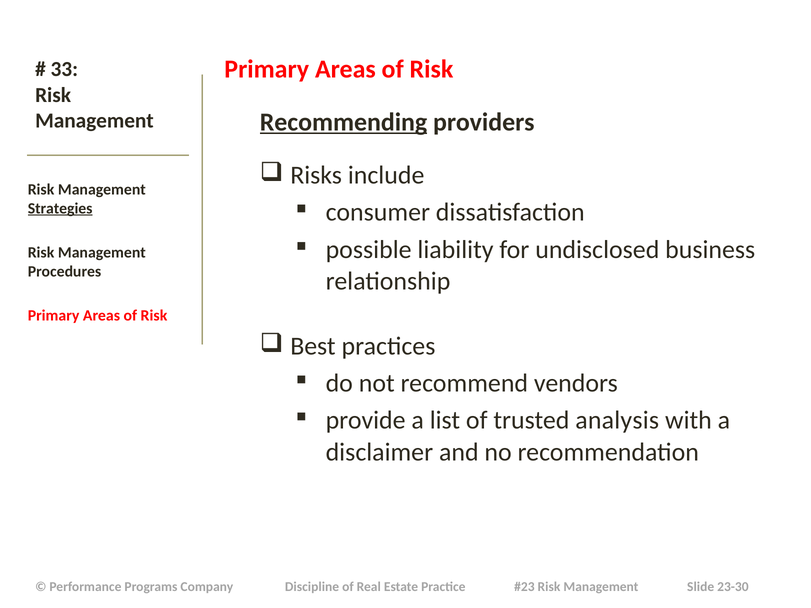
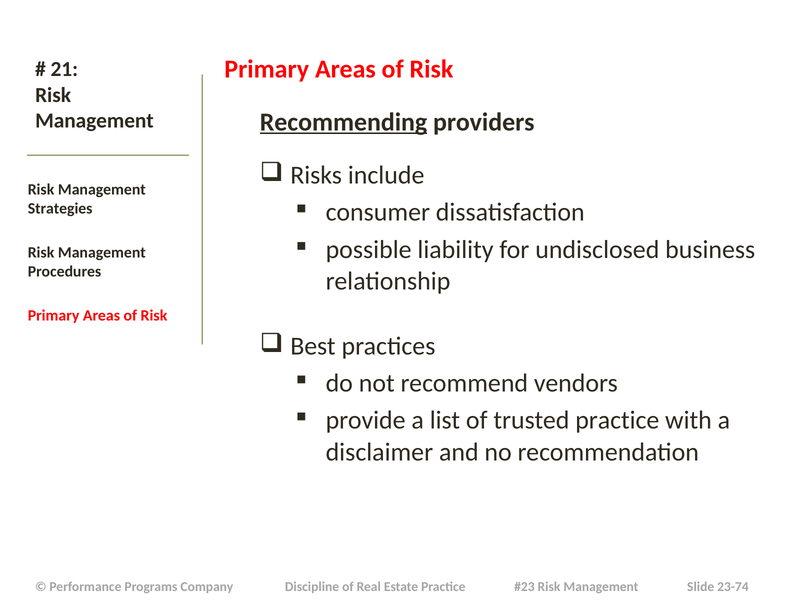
33: 33 -> 21
Strategies underline: present -> none
trusted analysis: analysis -> practice
23-30: 23-30 -> 23-74
